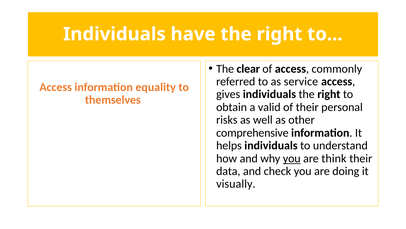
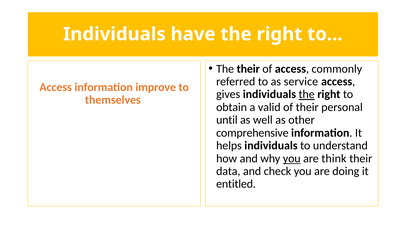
The clear: clear -> their
equality: equality -> improve
the at (307, 94) underline: none -> present
risks: risks -> until
visually: visually -> entitled
